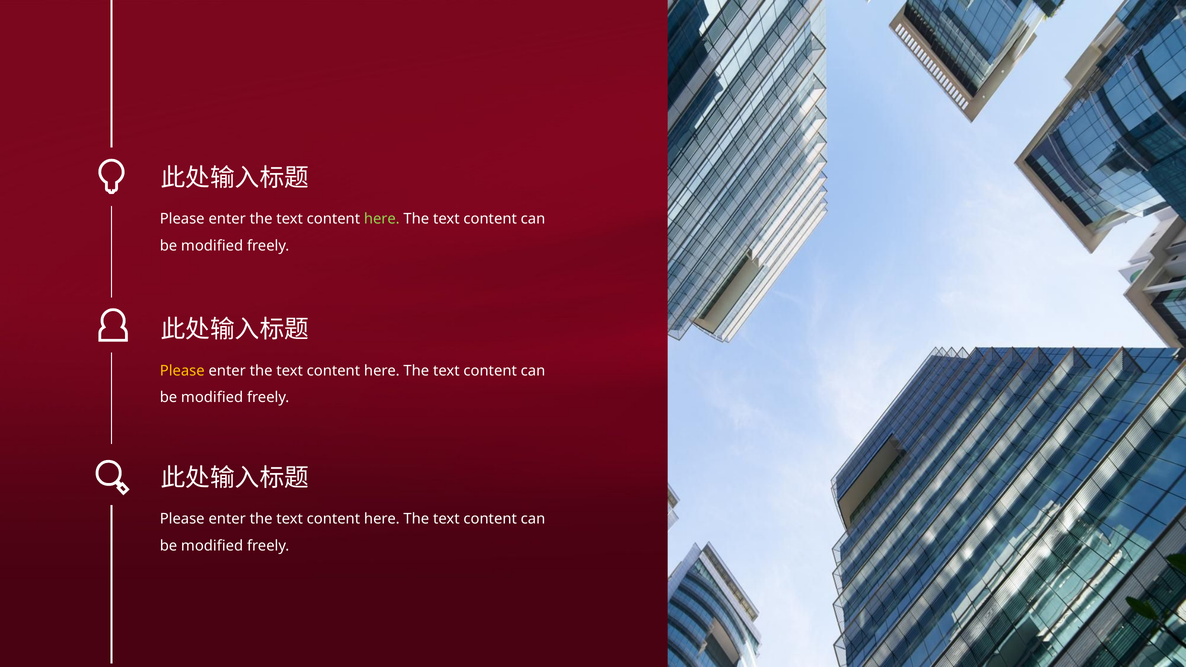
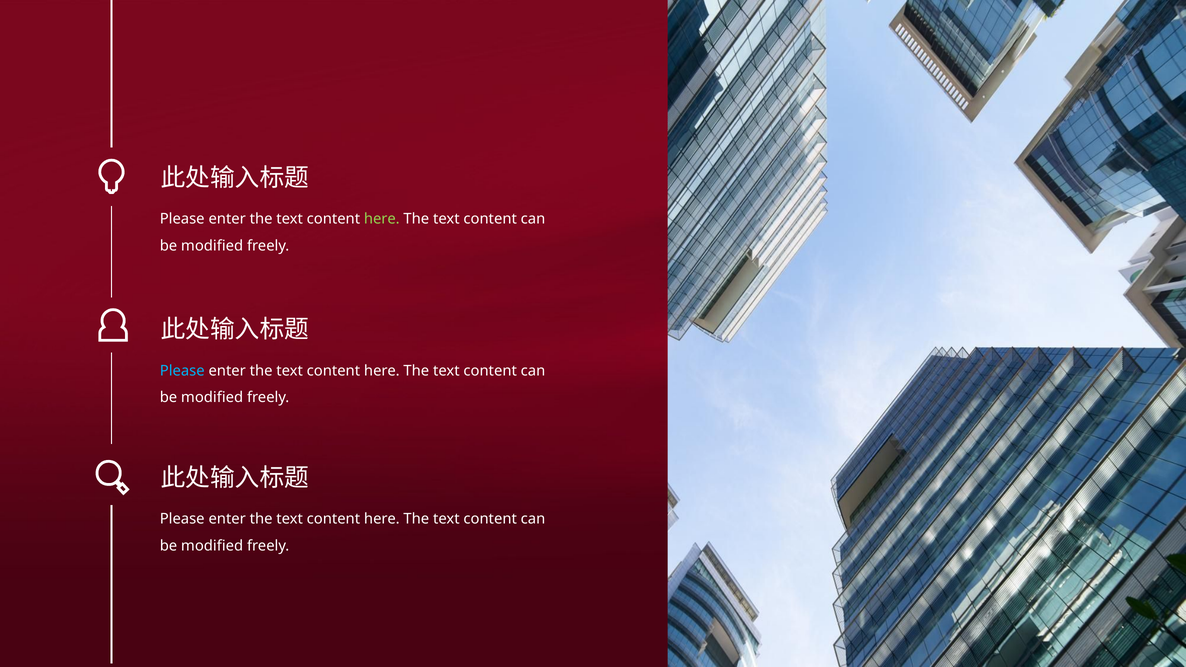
Please at (182, 371) colour: yellow -> light blue
